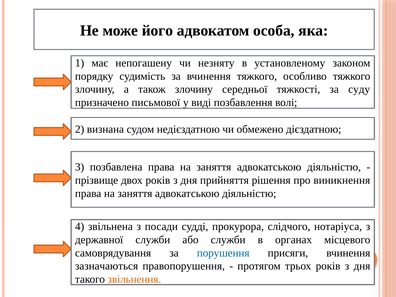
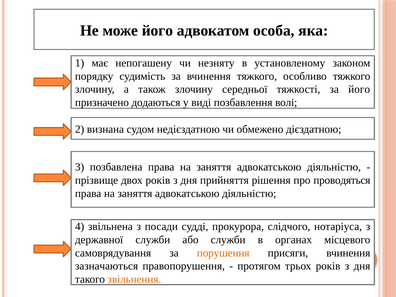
за суду: суду -> його
письмової: письмової -> додаються
виникнення: виникнення -> проводяться
порушення colour: blue -> orange
